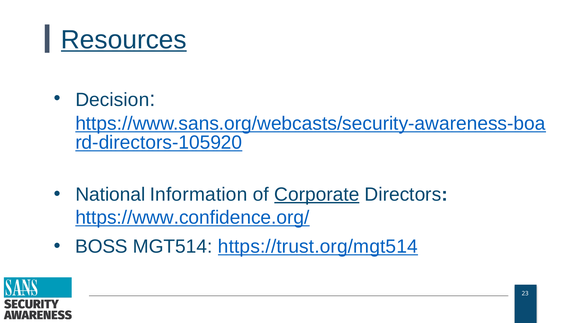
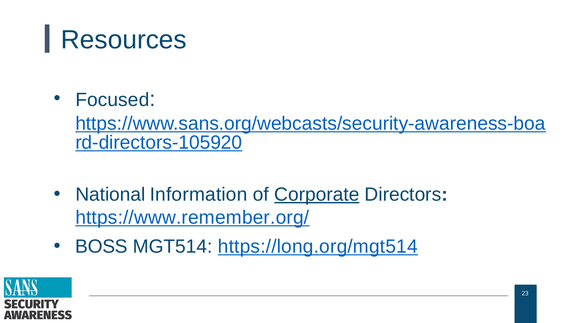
Resources underline: present -> none
Decision: Decision -> Focused
https://www.confidence.org/: https://www.confidence.org/ -> https://www.remember.org/
https://trust.org/mgt514: https://trust.org/mgt514 -> https://long.org/mgt514
